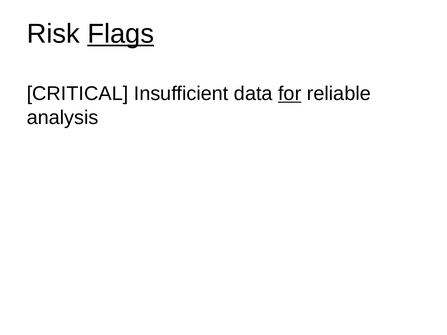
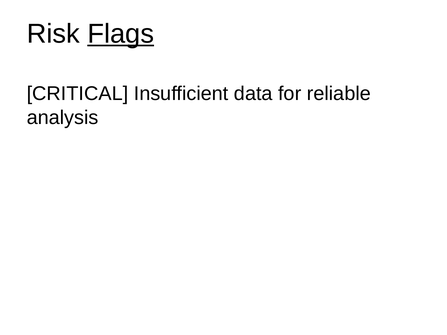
for underline: present -> none
